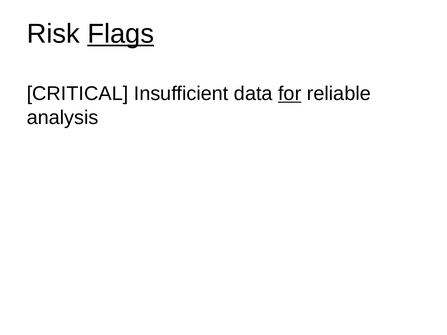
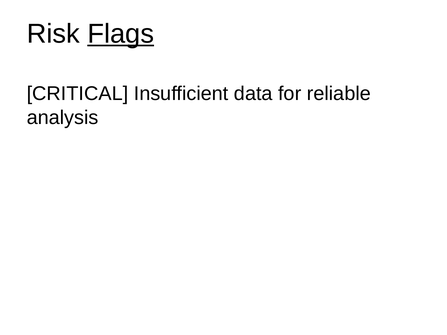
for underline: present -> none
